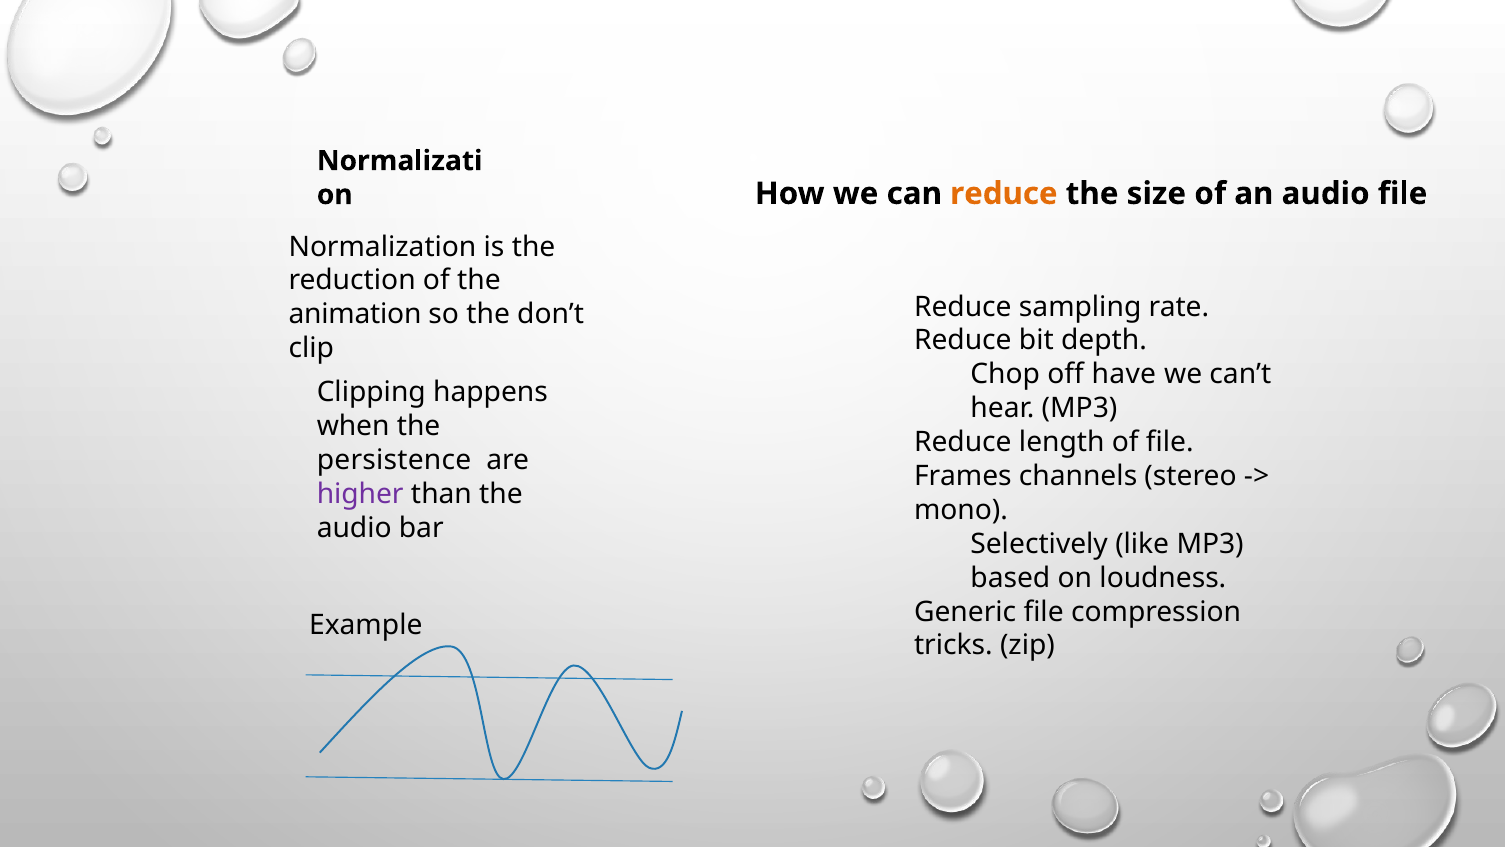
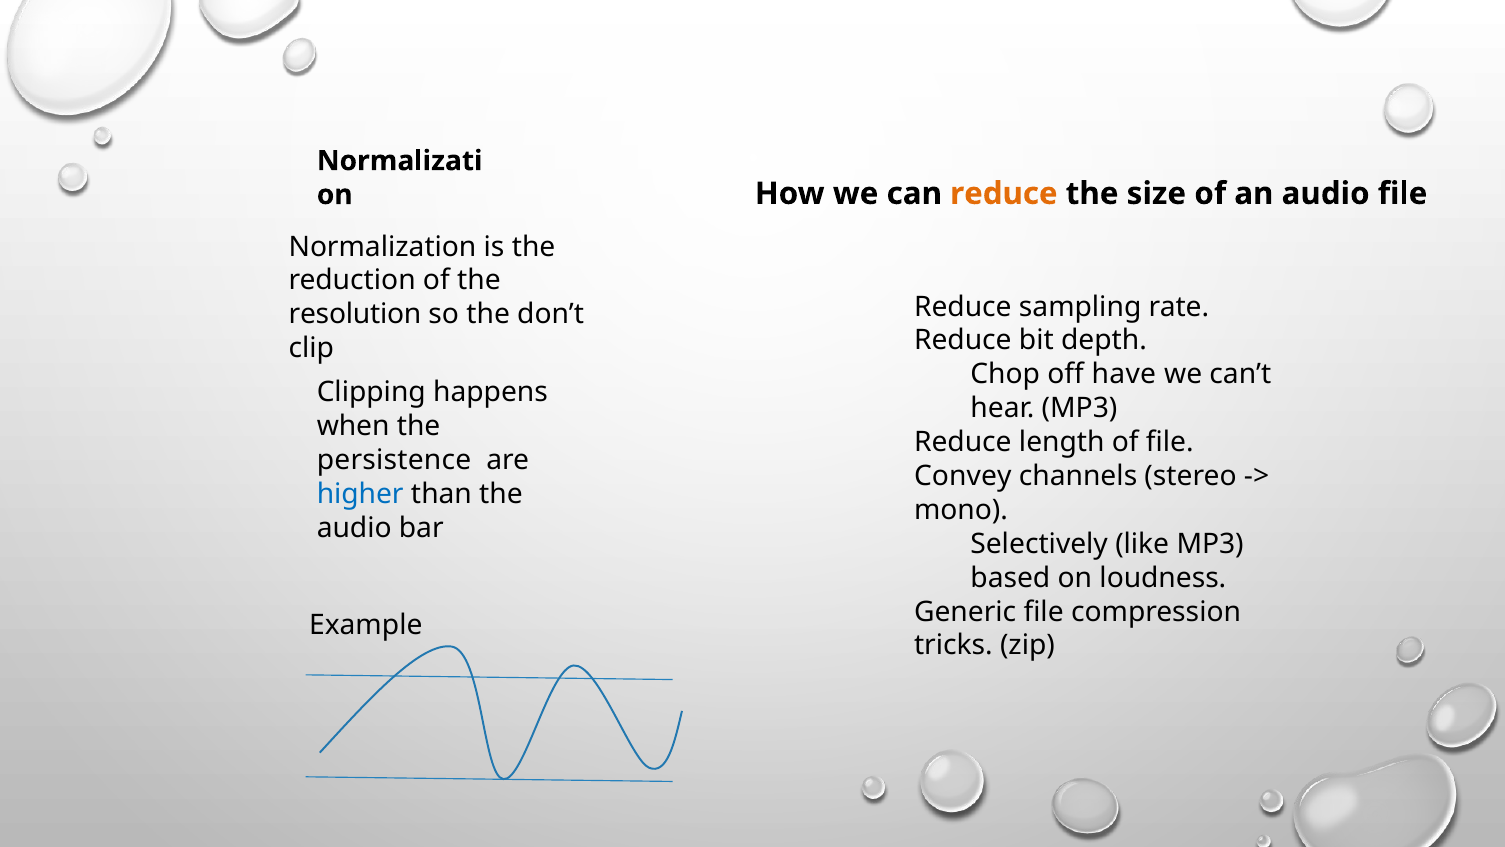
animation: animation -> resolution
Frames: Frames -> Convey
higher colour: purple -> blue
